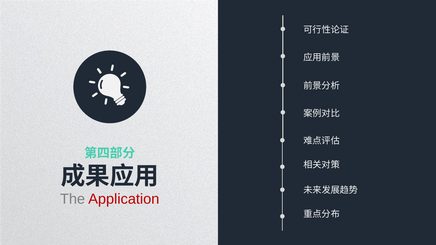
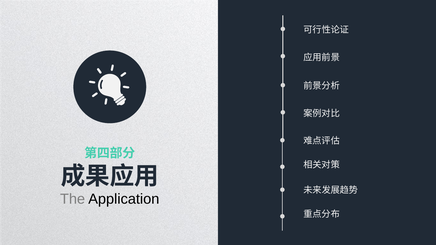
Application colour: red -> black
